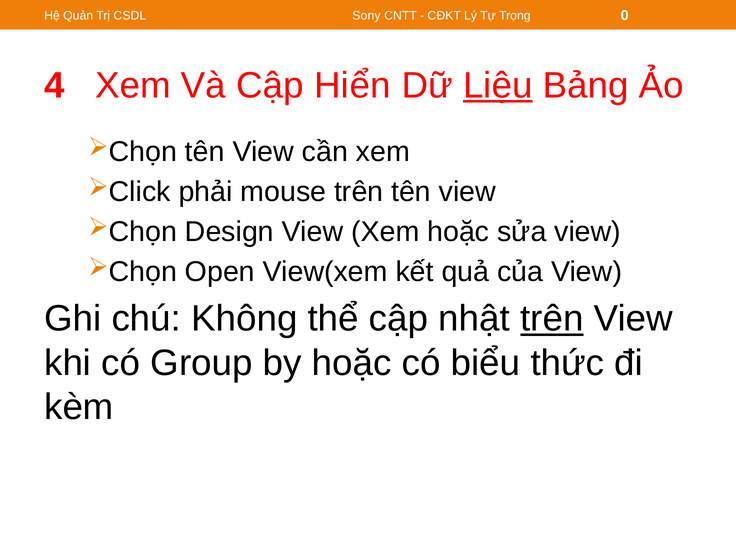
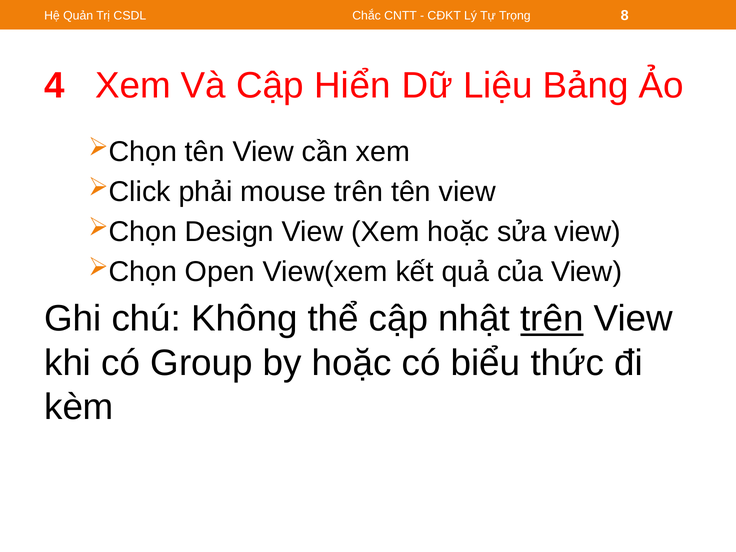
Sony: Sony -> Chắc
0: 0 -> 8
Liệu underline: present -> none
